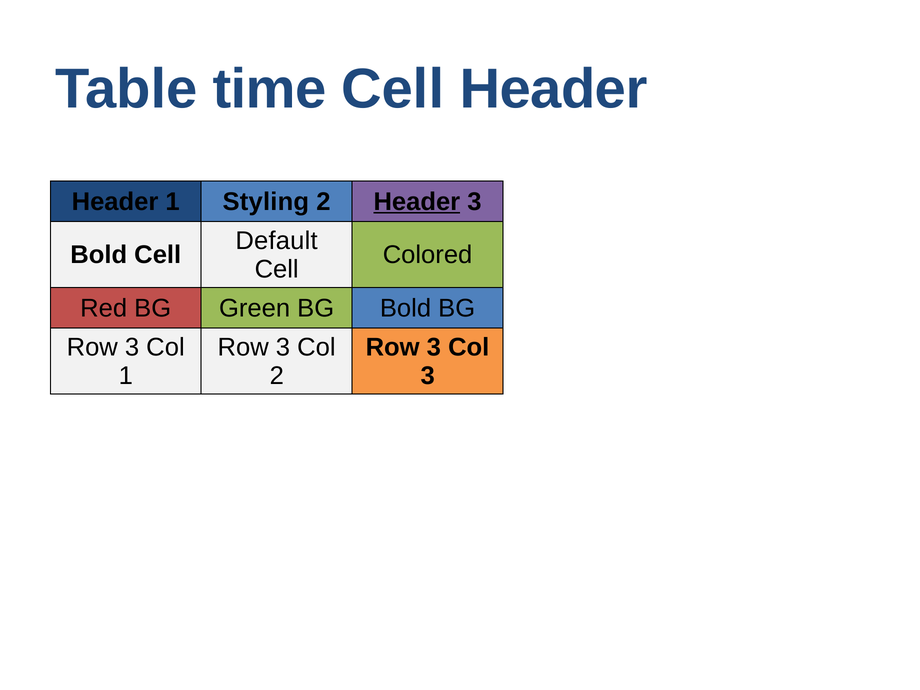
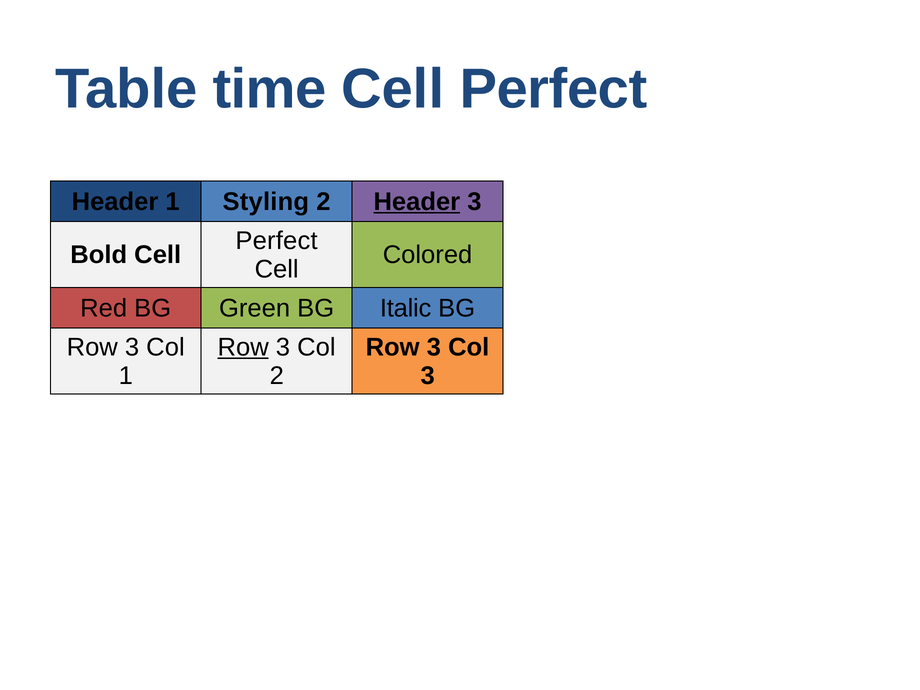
Header at (554, 89): Header -> Perfect
Default at (277, 241): Default -> Perfect
BG Bold: Bold -> Italic
Row at (243, 347) underline: none -> present
